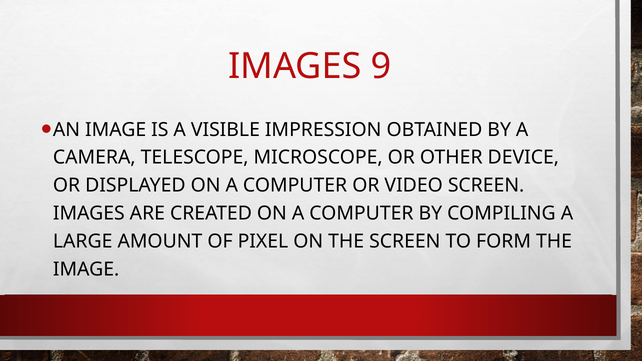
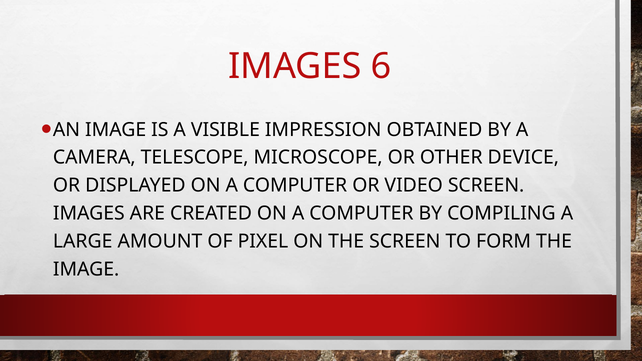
9: 9 -> 6
